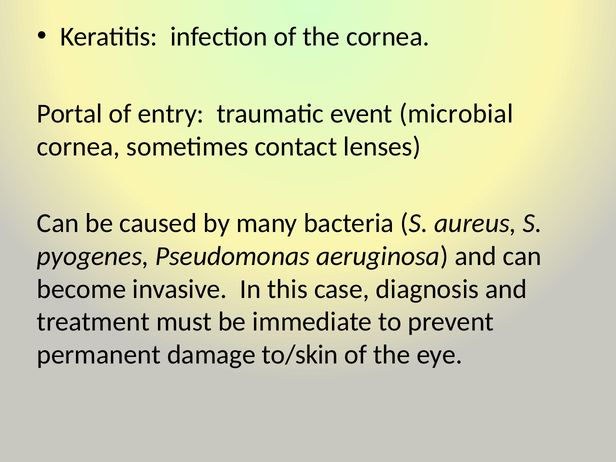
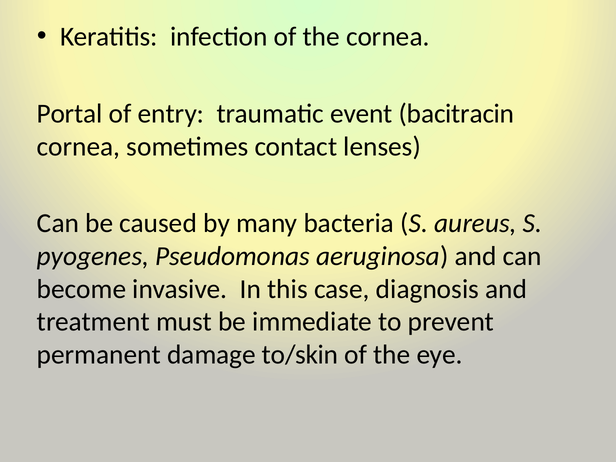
microbial: microbial -> bacitracin
